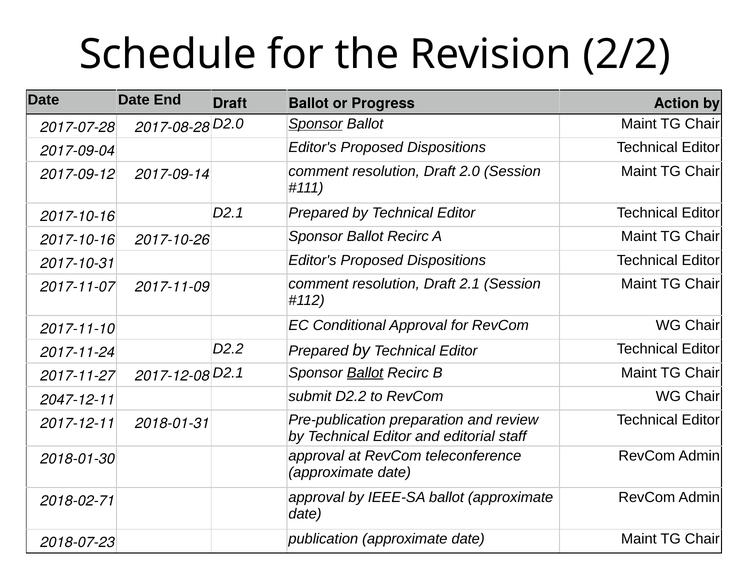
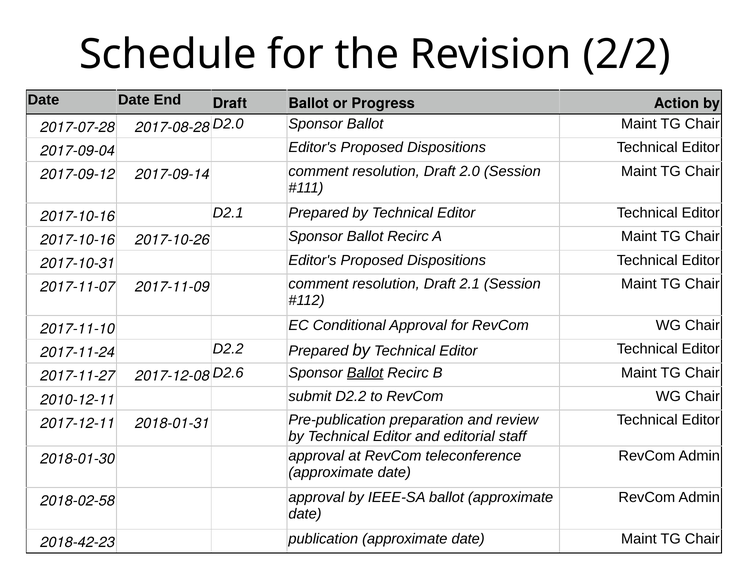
Sponsor at (316, 124) underline: present -> none
2017-12-08 D2.1: D2.1 -> D2.6
2047-12-11: 2047-12-11 -> 2010-12-11
2018-02-71: 2018-02-71 -> 2018-02-58
2018-07-23: 2018-07-23 -> 2018-42-23
